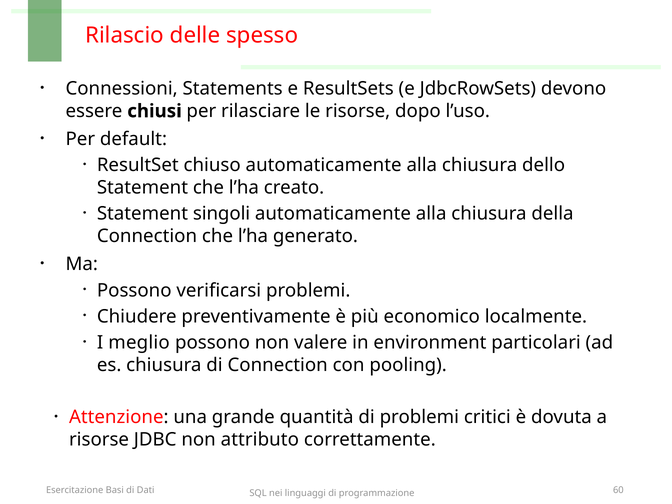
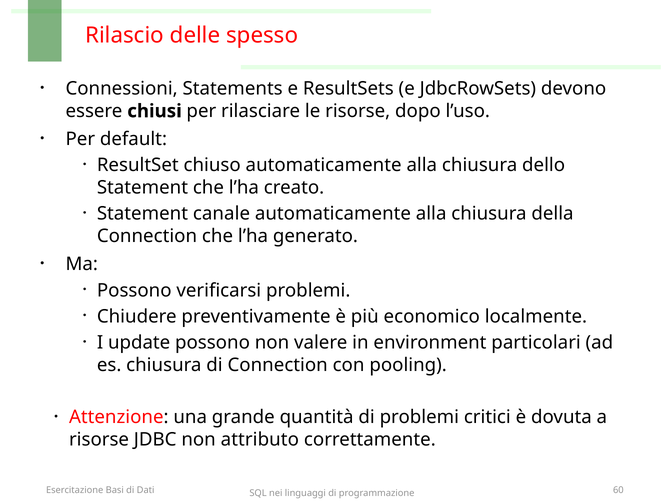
singoli: singoli -> canale
meglio: meglio -> update
